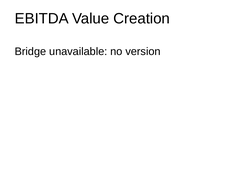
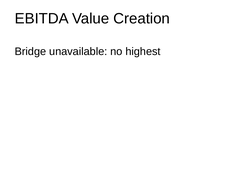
version: version -> highest
